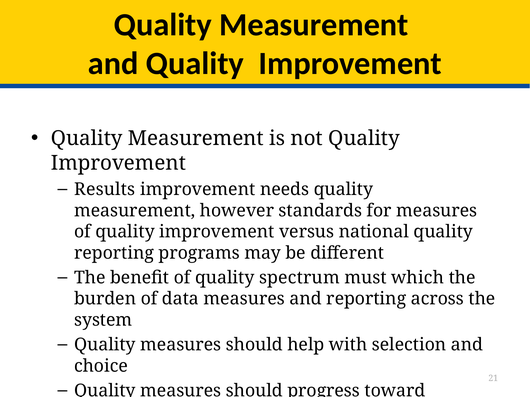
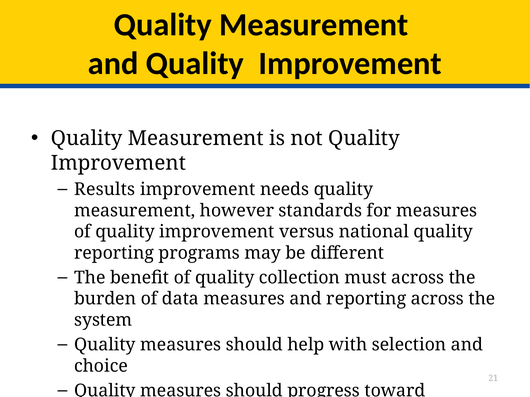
spectrum: spectrum -> collection
must which: which -> across
